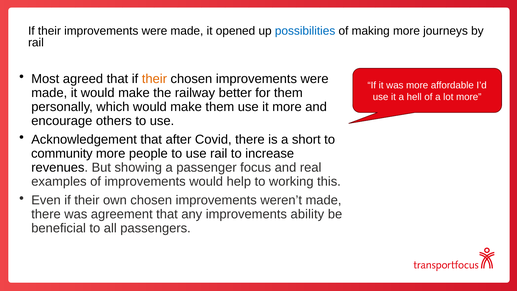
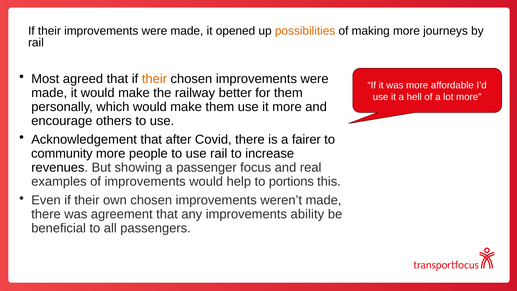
possibilities colour: blue -> orange
short: short -> fairer
working: working -> portions
